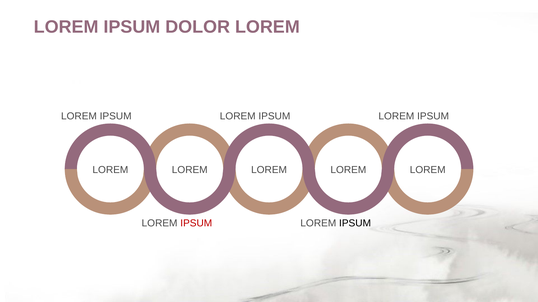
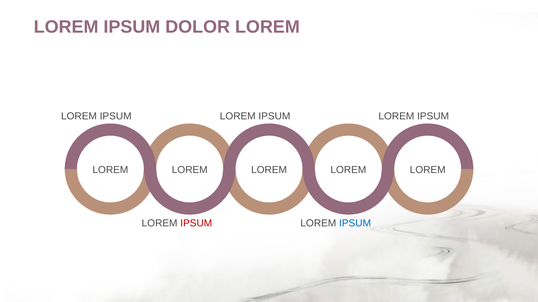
IPSUM at (355, 224) colour: black -> blue
